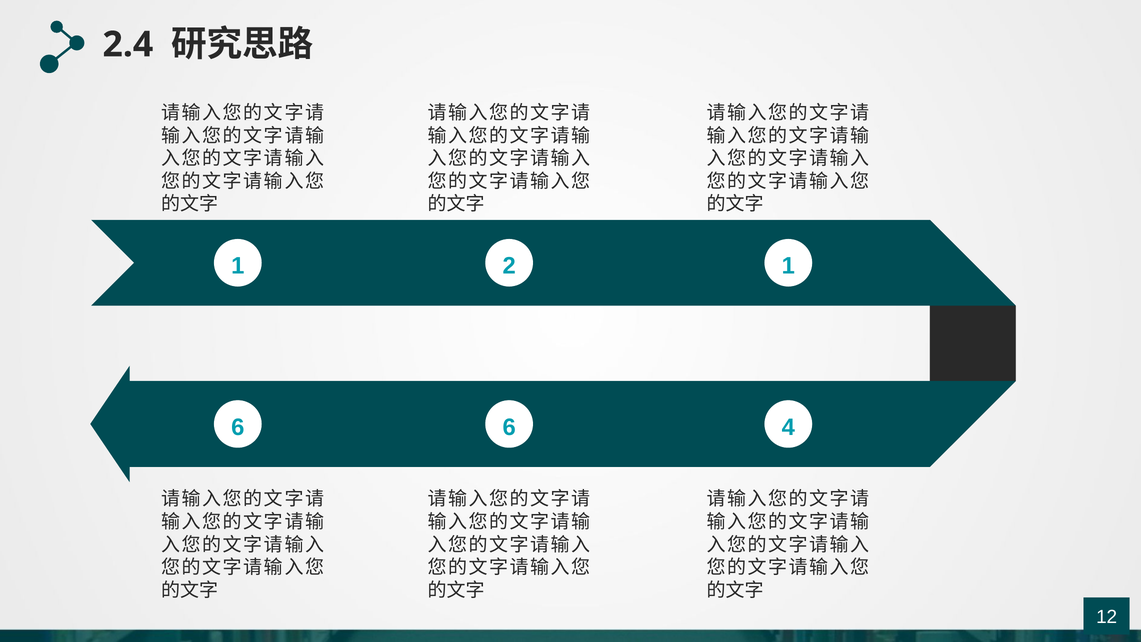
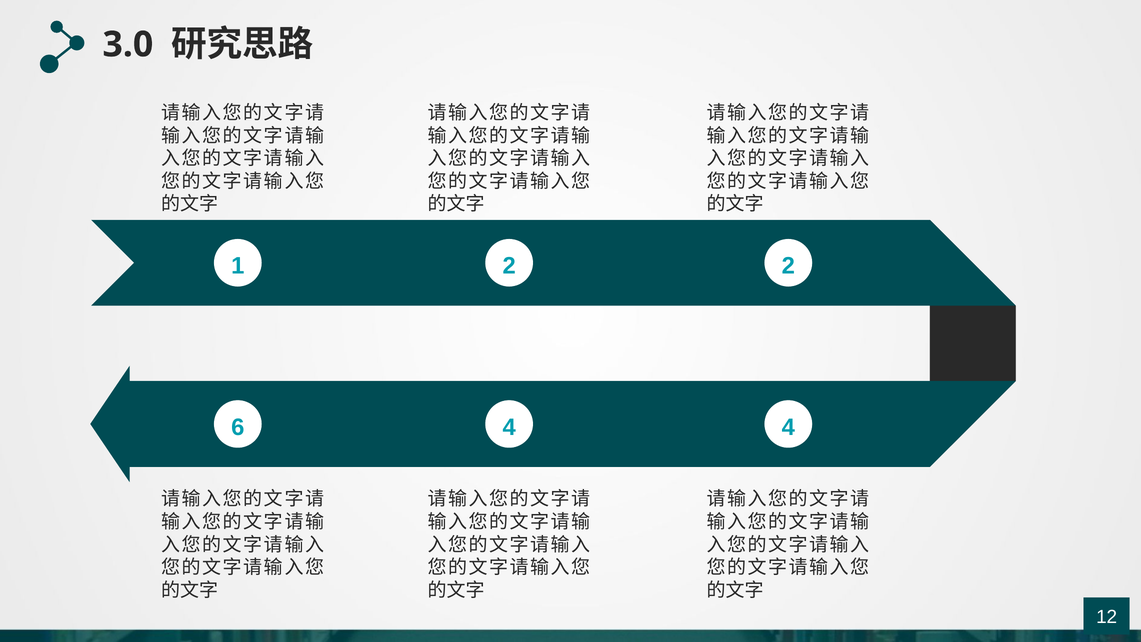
2.4: 2.4 -> 3.0
2 1: 1 -> 2
6 6: 6 -> 4
